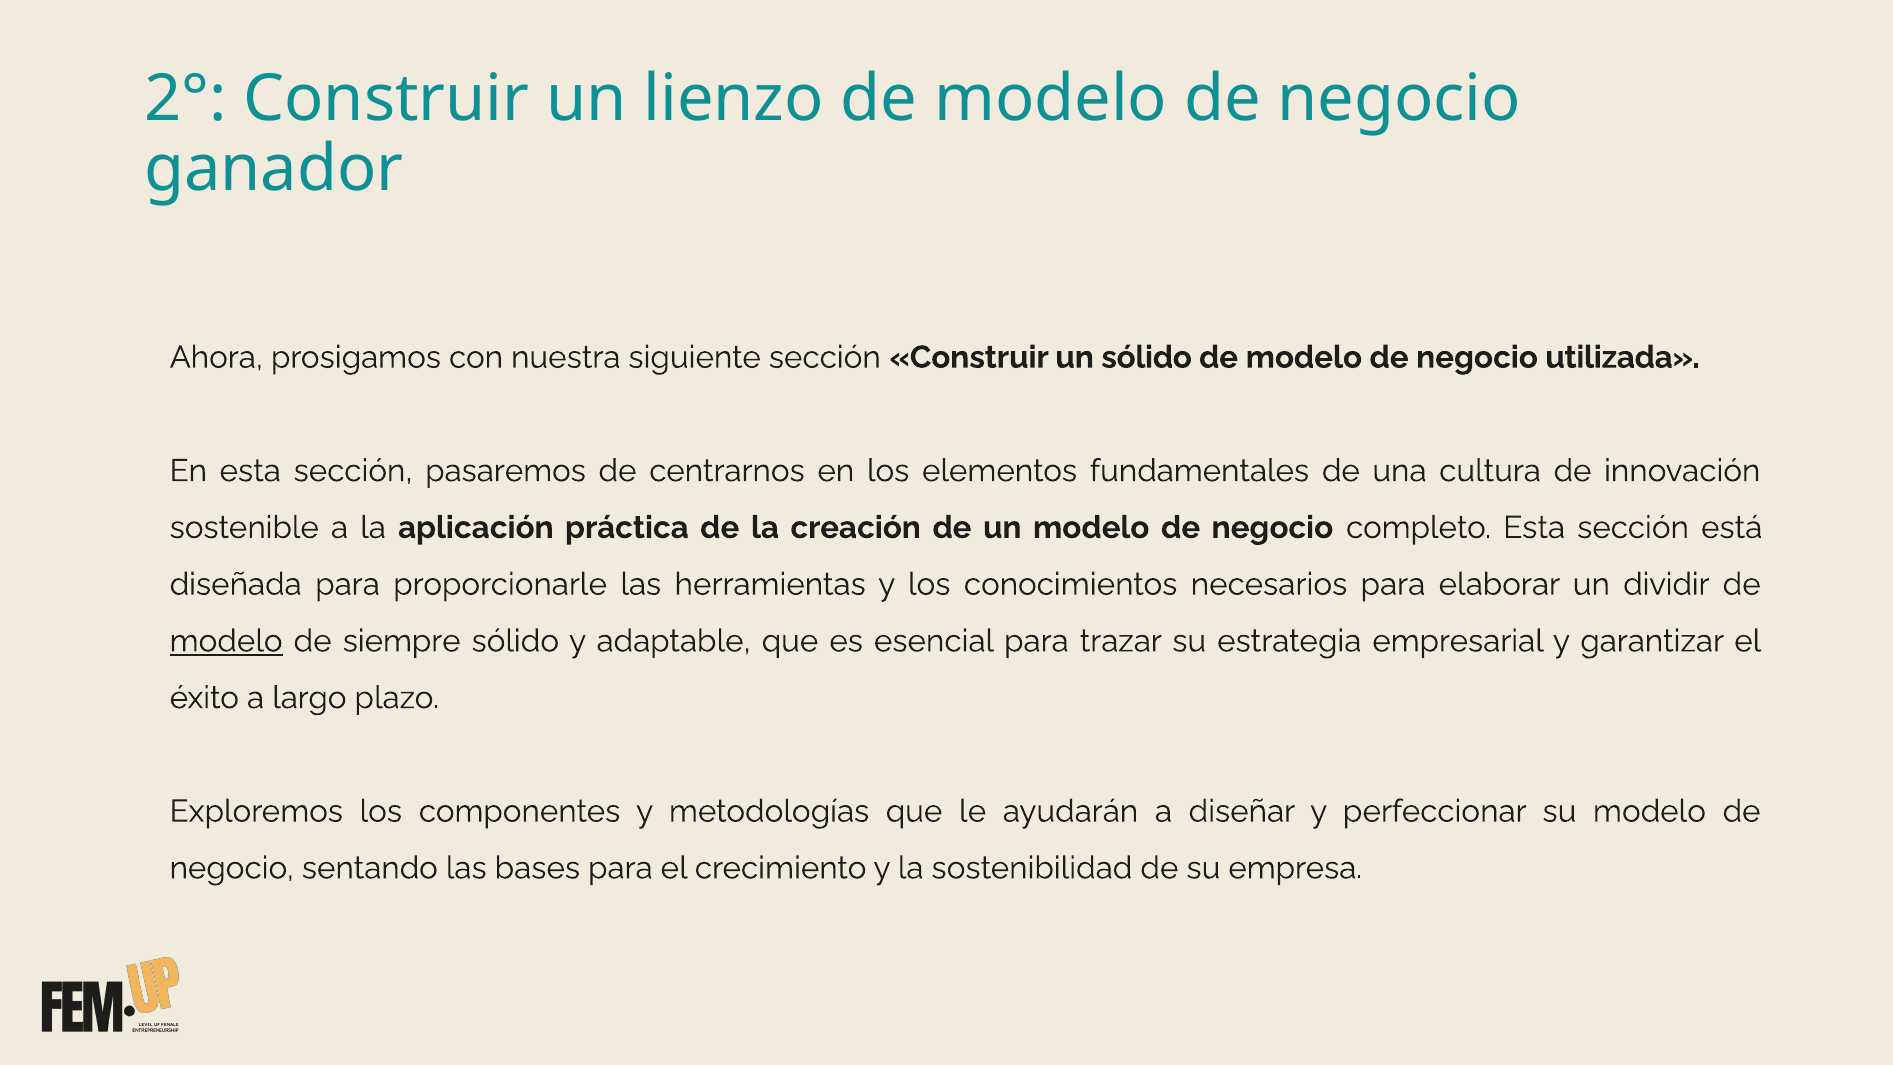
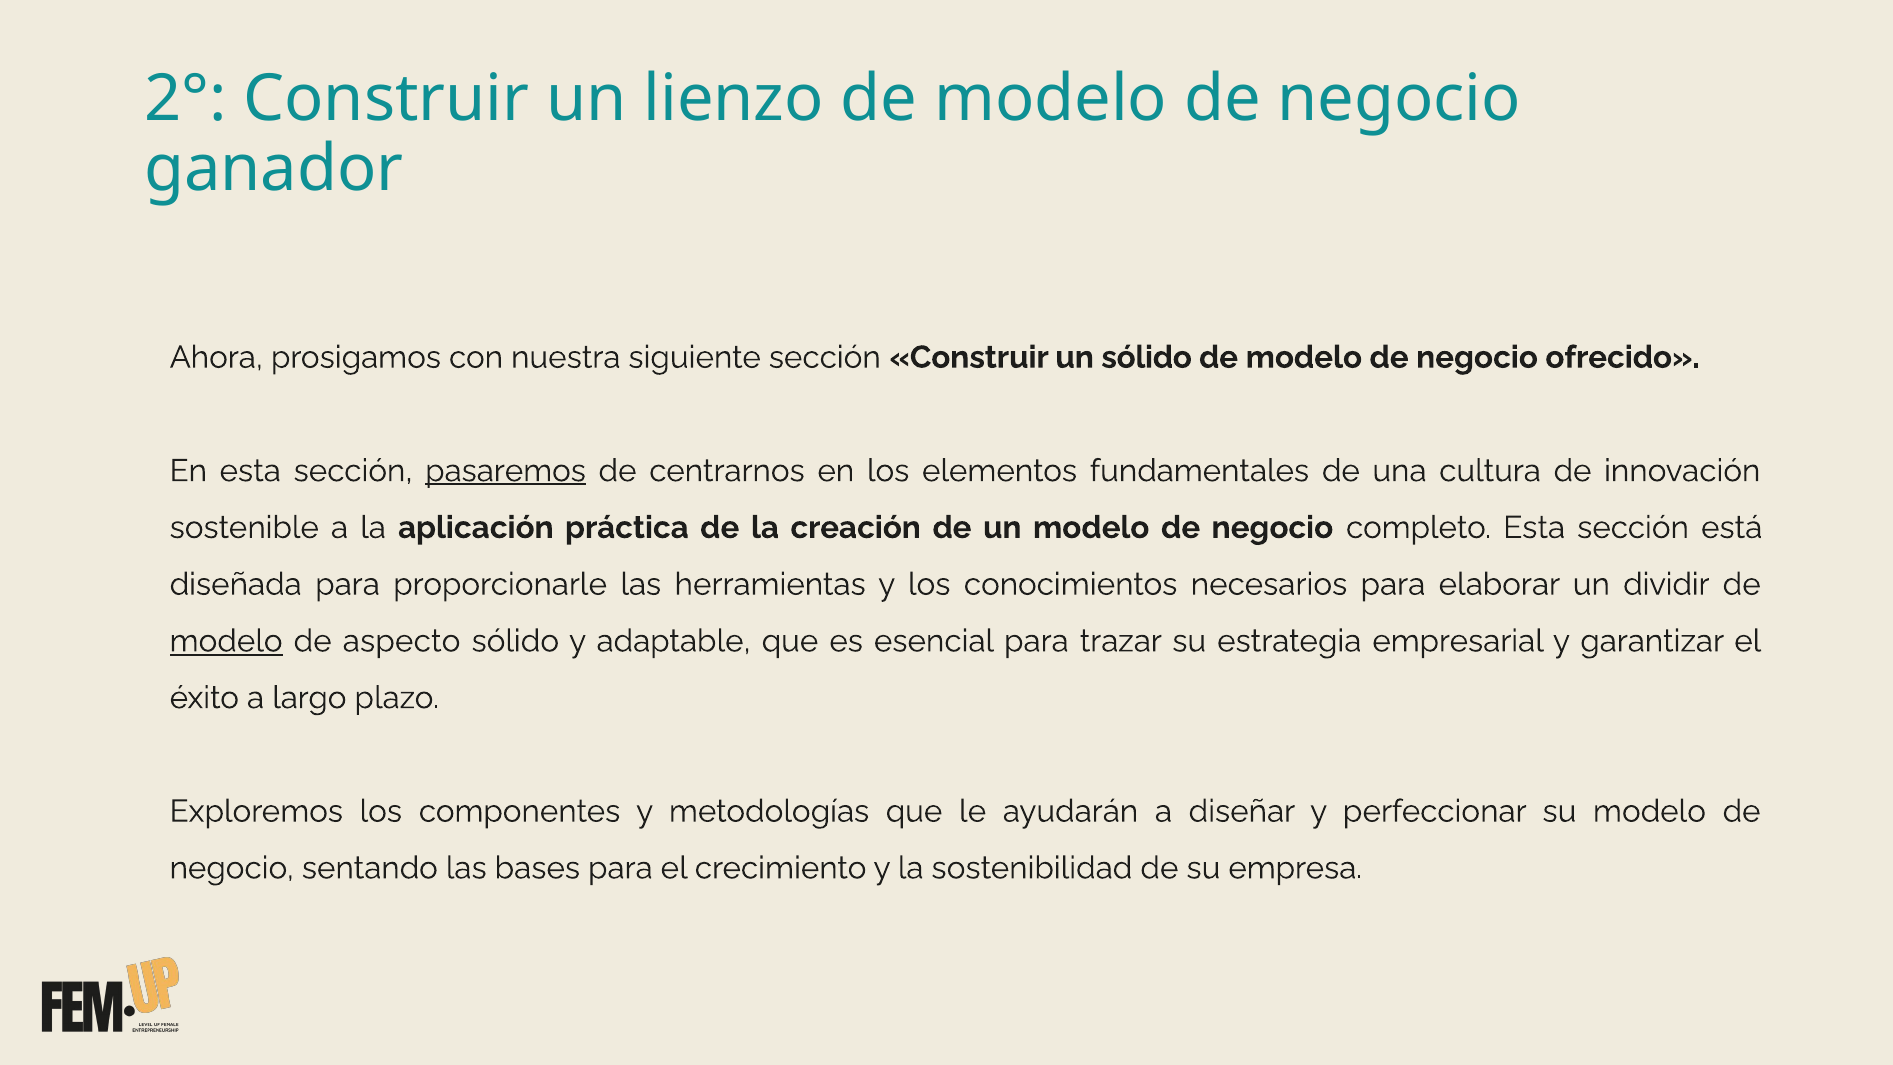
utilizada: utilizada -> ofrecido
pasaremos underline: none -> present
siempre: siempre -> aspecto
